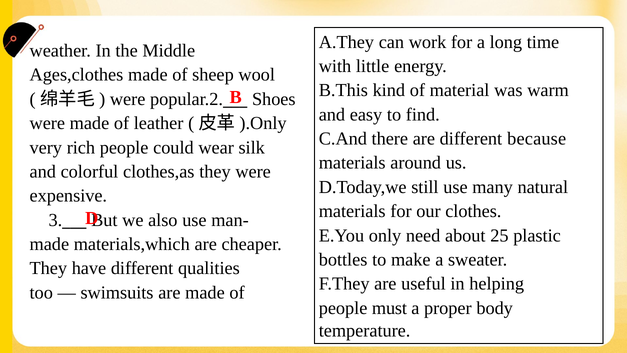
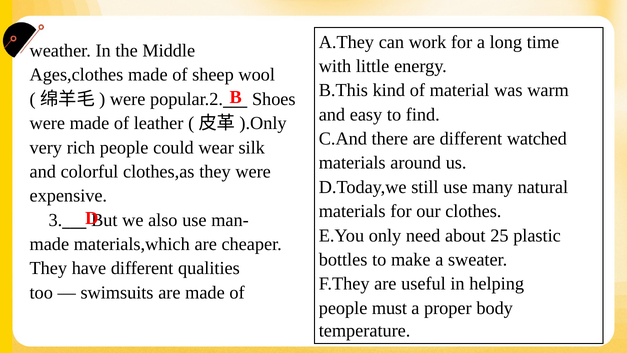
because: because -> watched
